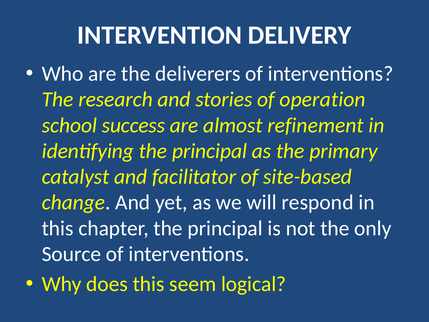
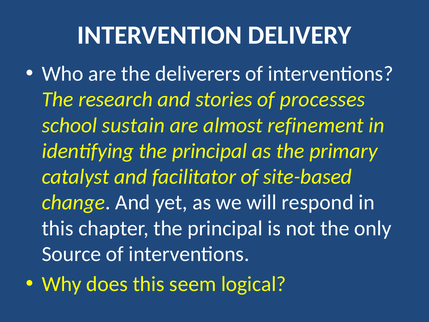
operation: operation -> processes
success: success -> sustain
